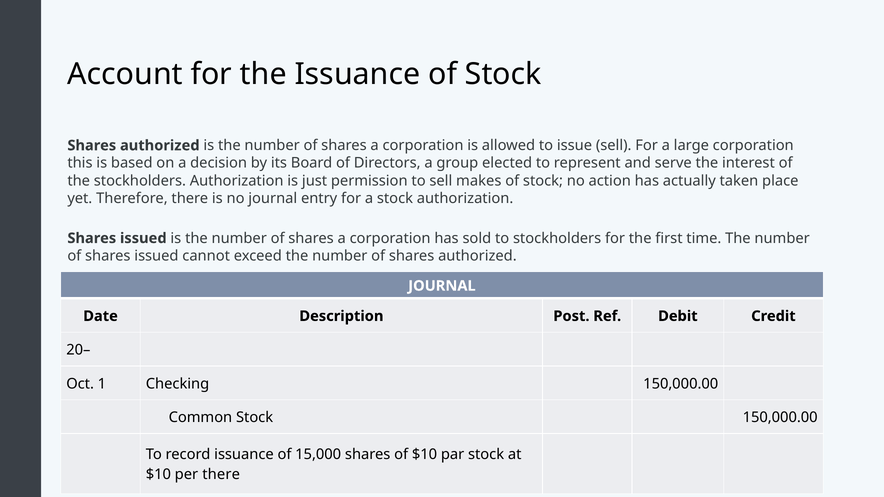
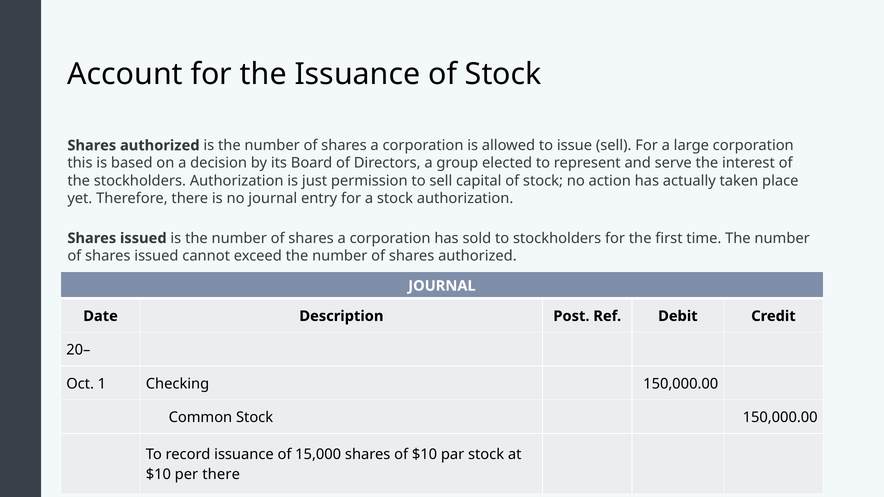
makes: makes -> capital
